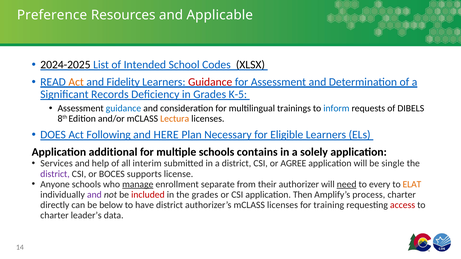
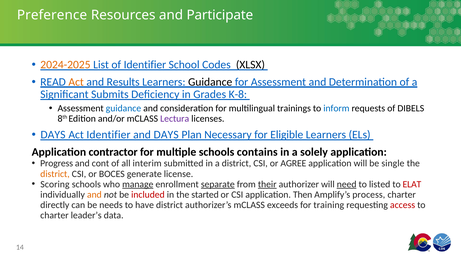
Applicable: Applicable -> Participate
2024-2025 colour: black -> orange
of Intended: Intended -> Identifier
Fidelity: Fidelity -> Results
Guidance at (210, 82) colour: red -> black
Records: Records -> Submits
K-5: K-5 -> K-8
Lectura colour: orange -> purple
DOES at (53, 135): DOES -> DAYS
Act Following: Following -> Identifier
and HERE: HERE -> DAYS
additional: additional -> contractor
Services: Services -> Progress
help: help -> cont
district at (55, 174) colour: purple -> orange
supports: supports -> generate
Anyone: Anyone -> Scoring
separate underline: none -> present
their underline: none -> present
every: every -> listed
ELAT colour: orange -> red
and at (94, 195) colour: purple -> orange
the grades: grades -> started
below: below -> needs
mCLASS licenses: licenses -> exceeds
